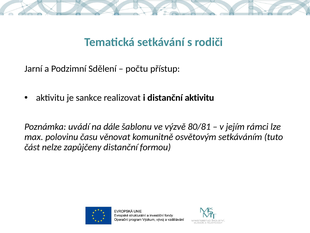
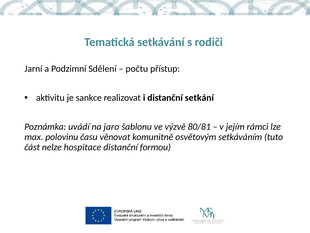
distanční aktivitu: aktivitu -> setkání
dále: dále -> jaro
zapůjčeny: zapůjčeny -> hospitace
